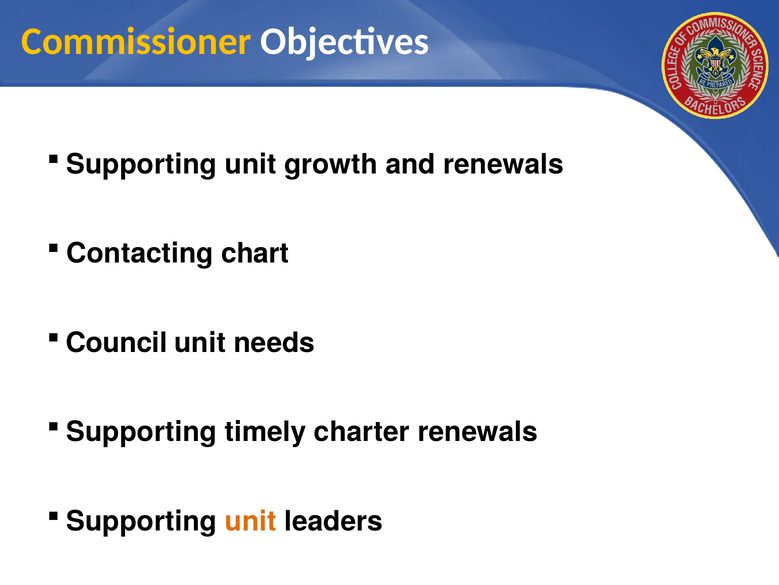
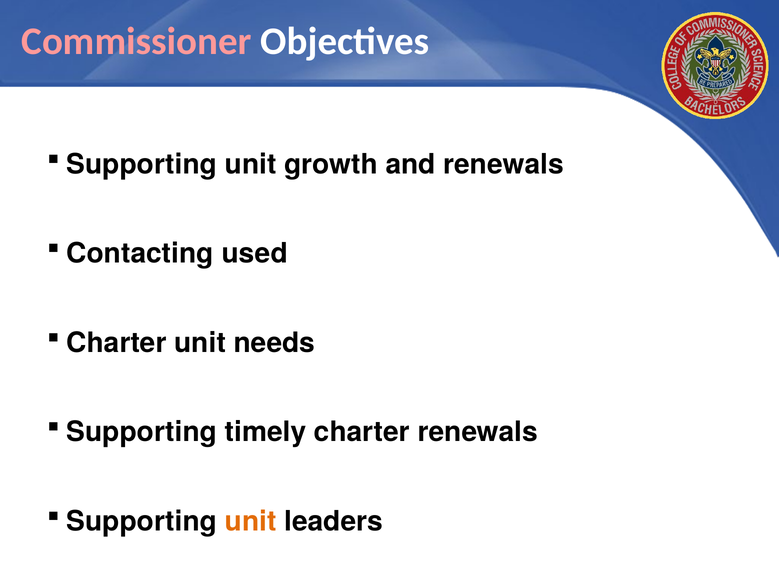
Commissioner colour: yellow -> pink
chart: chart -> used
Council at (117, 342): Council -> Charter
